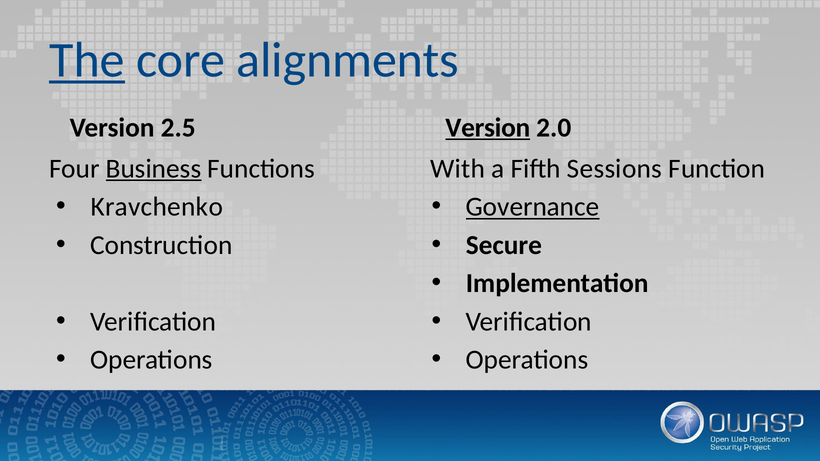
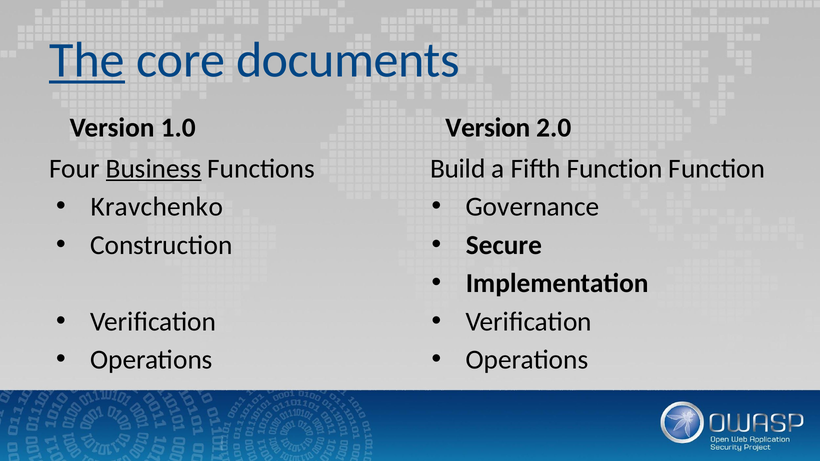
alignments: alignments -> documents
2.5: 2.5 -> 1.0
Version at (488, 128) underline: present -> none
With: With -> Build
Fifth Sessions: Sessions -> Function
Governance underline: present -> none
